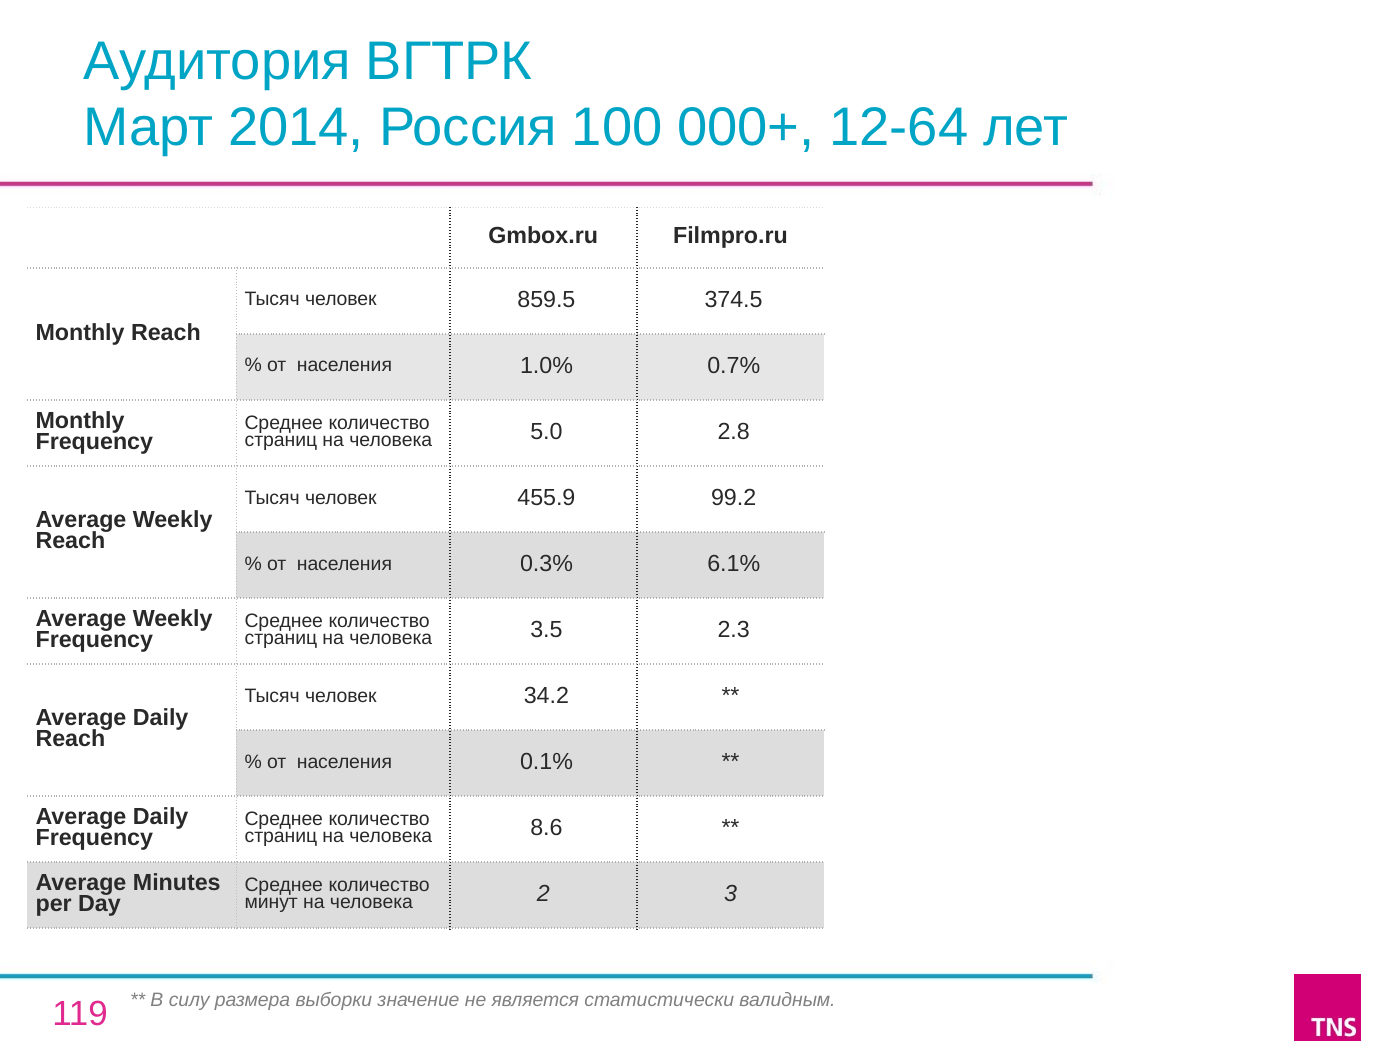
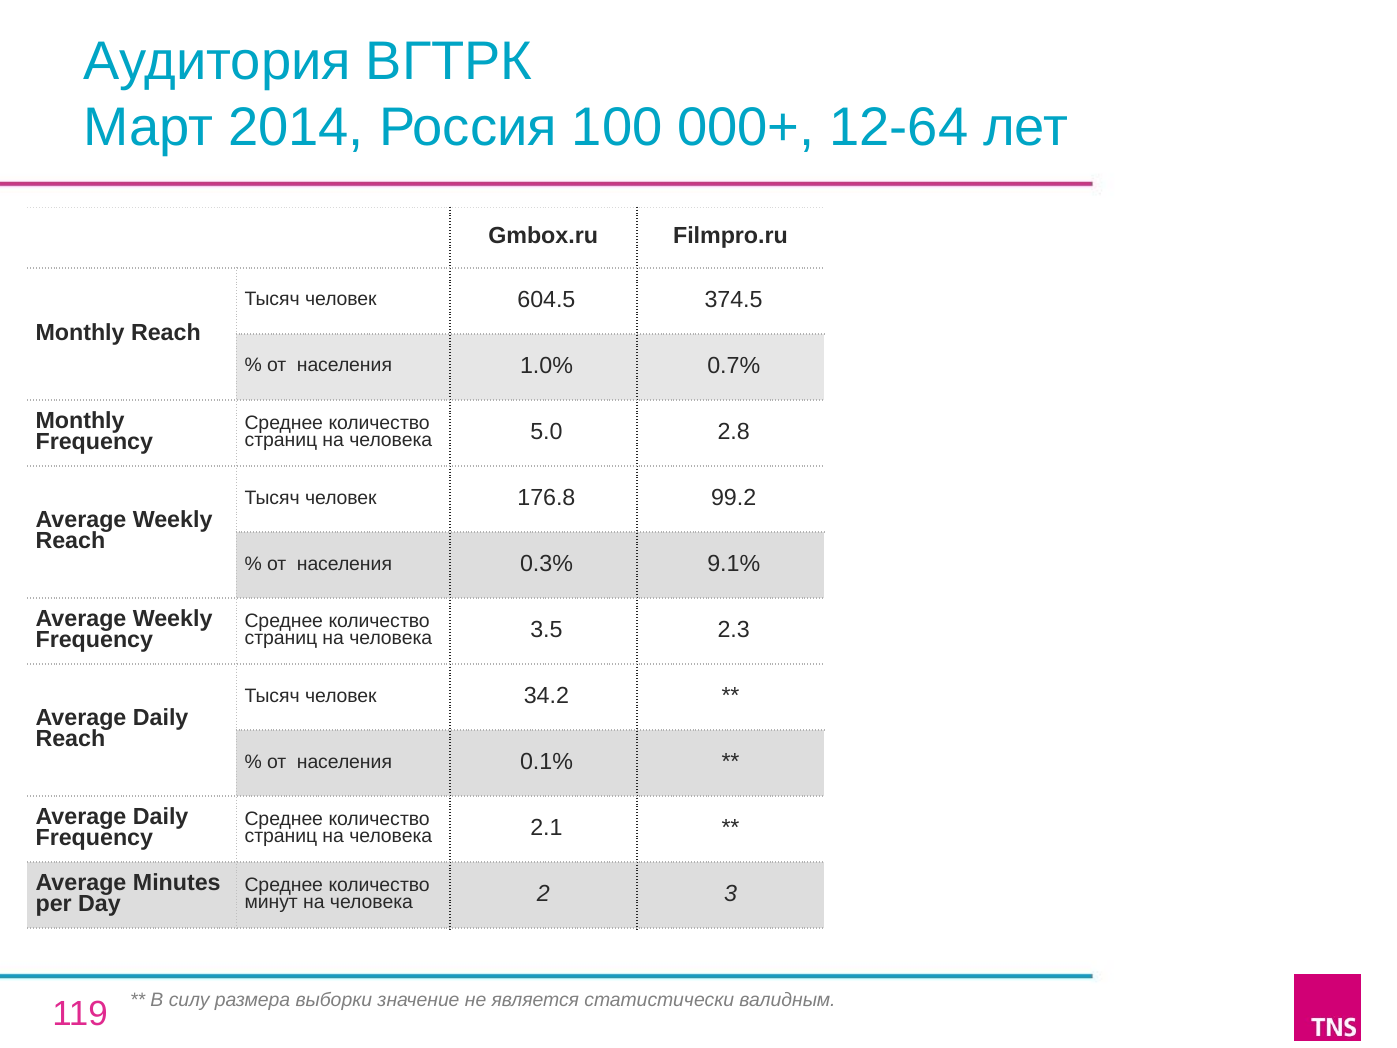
859.5: 859.5 -> 604.5
455.9: 455.9 -> 176.8
6.1%: 6.1% -> 9.1%
8.6: 8.6 -> 2.1
